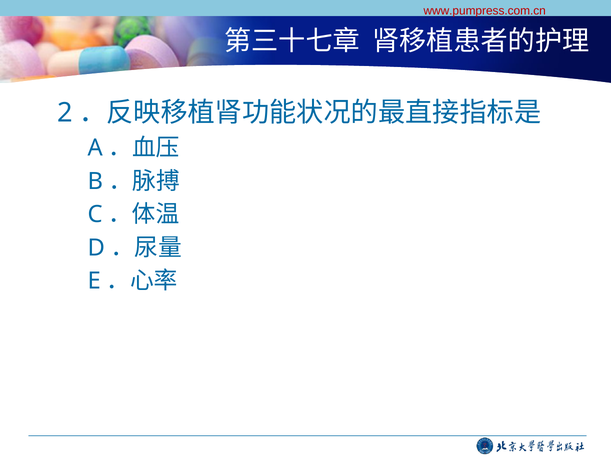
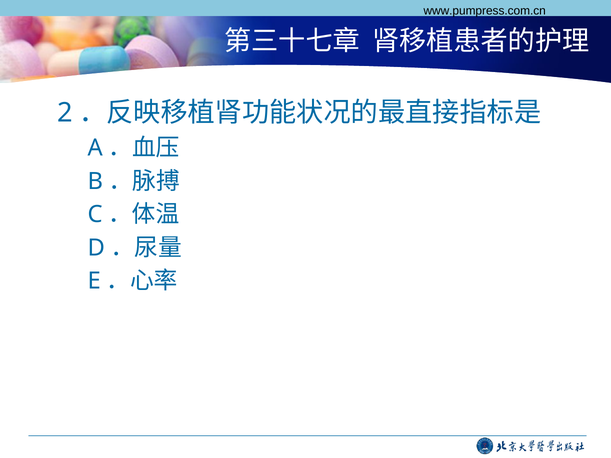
www.pumpress.com.cn colour: red -> black
